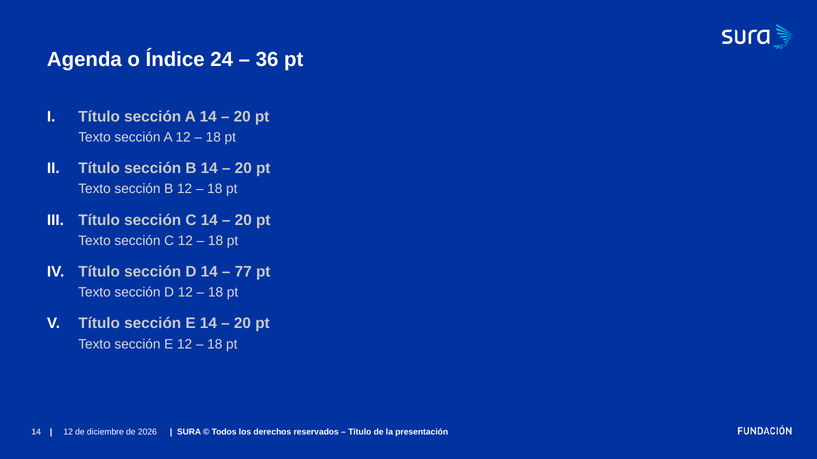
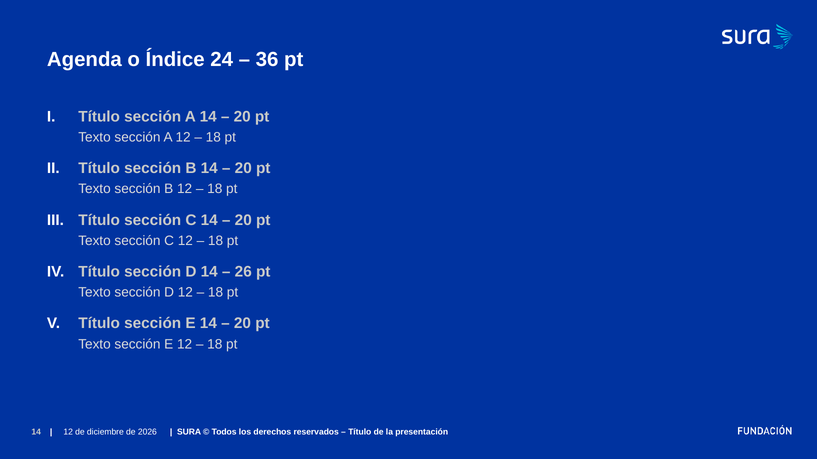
77: 77 -> 26
